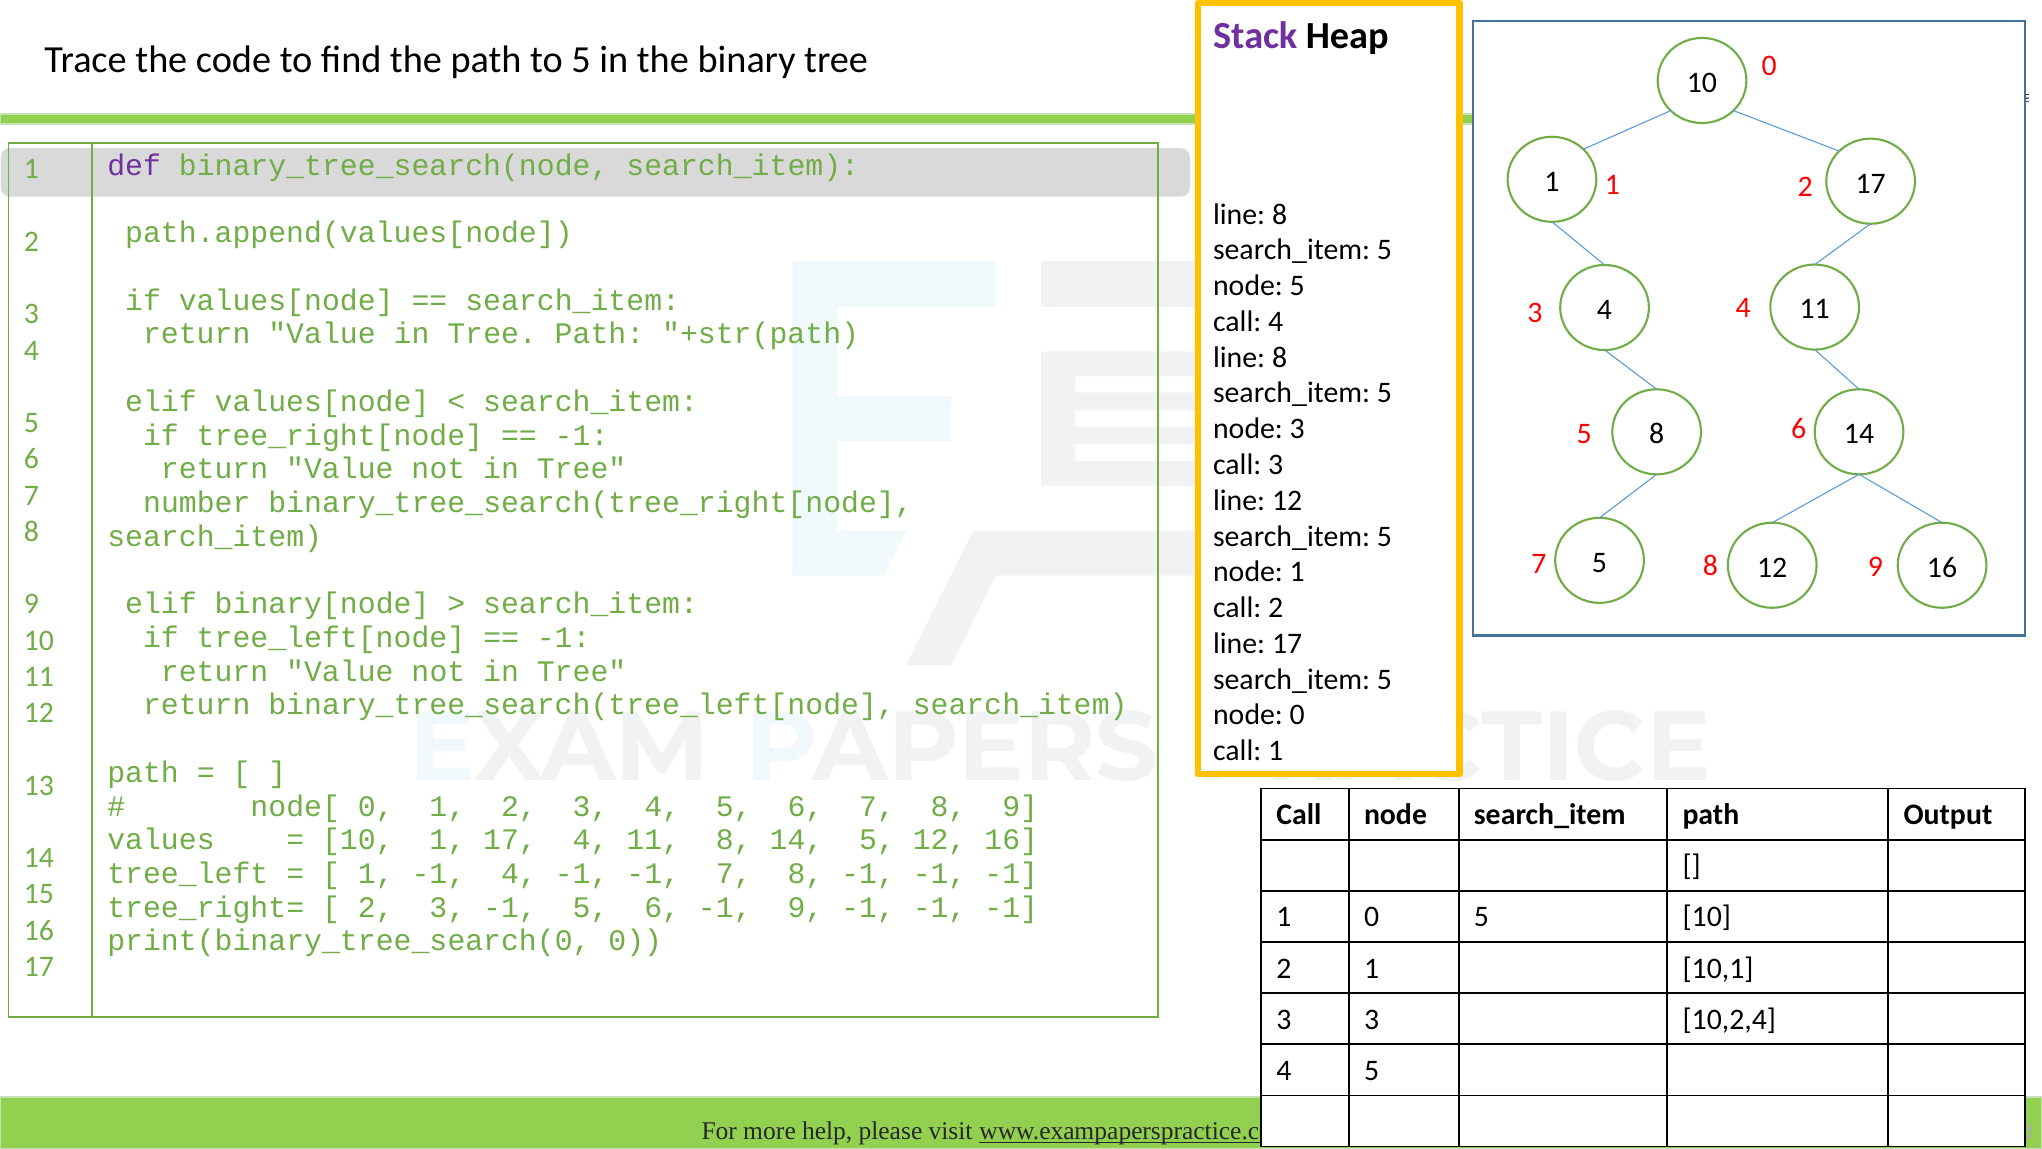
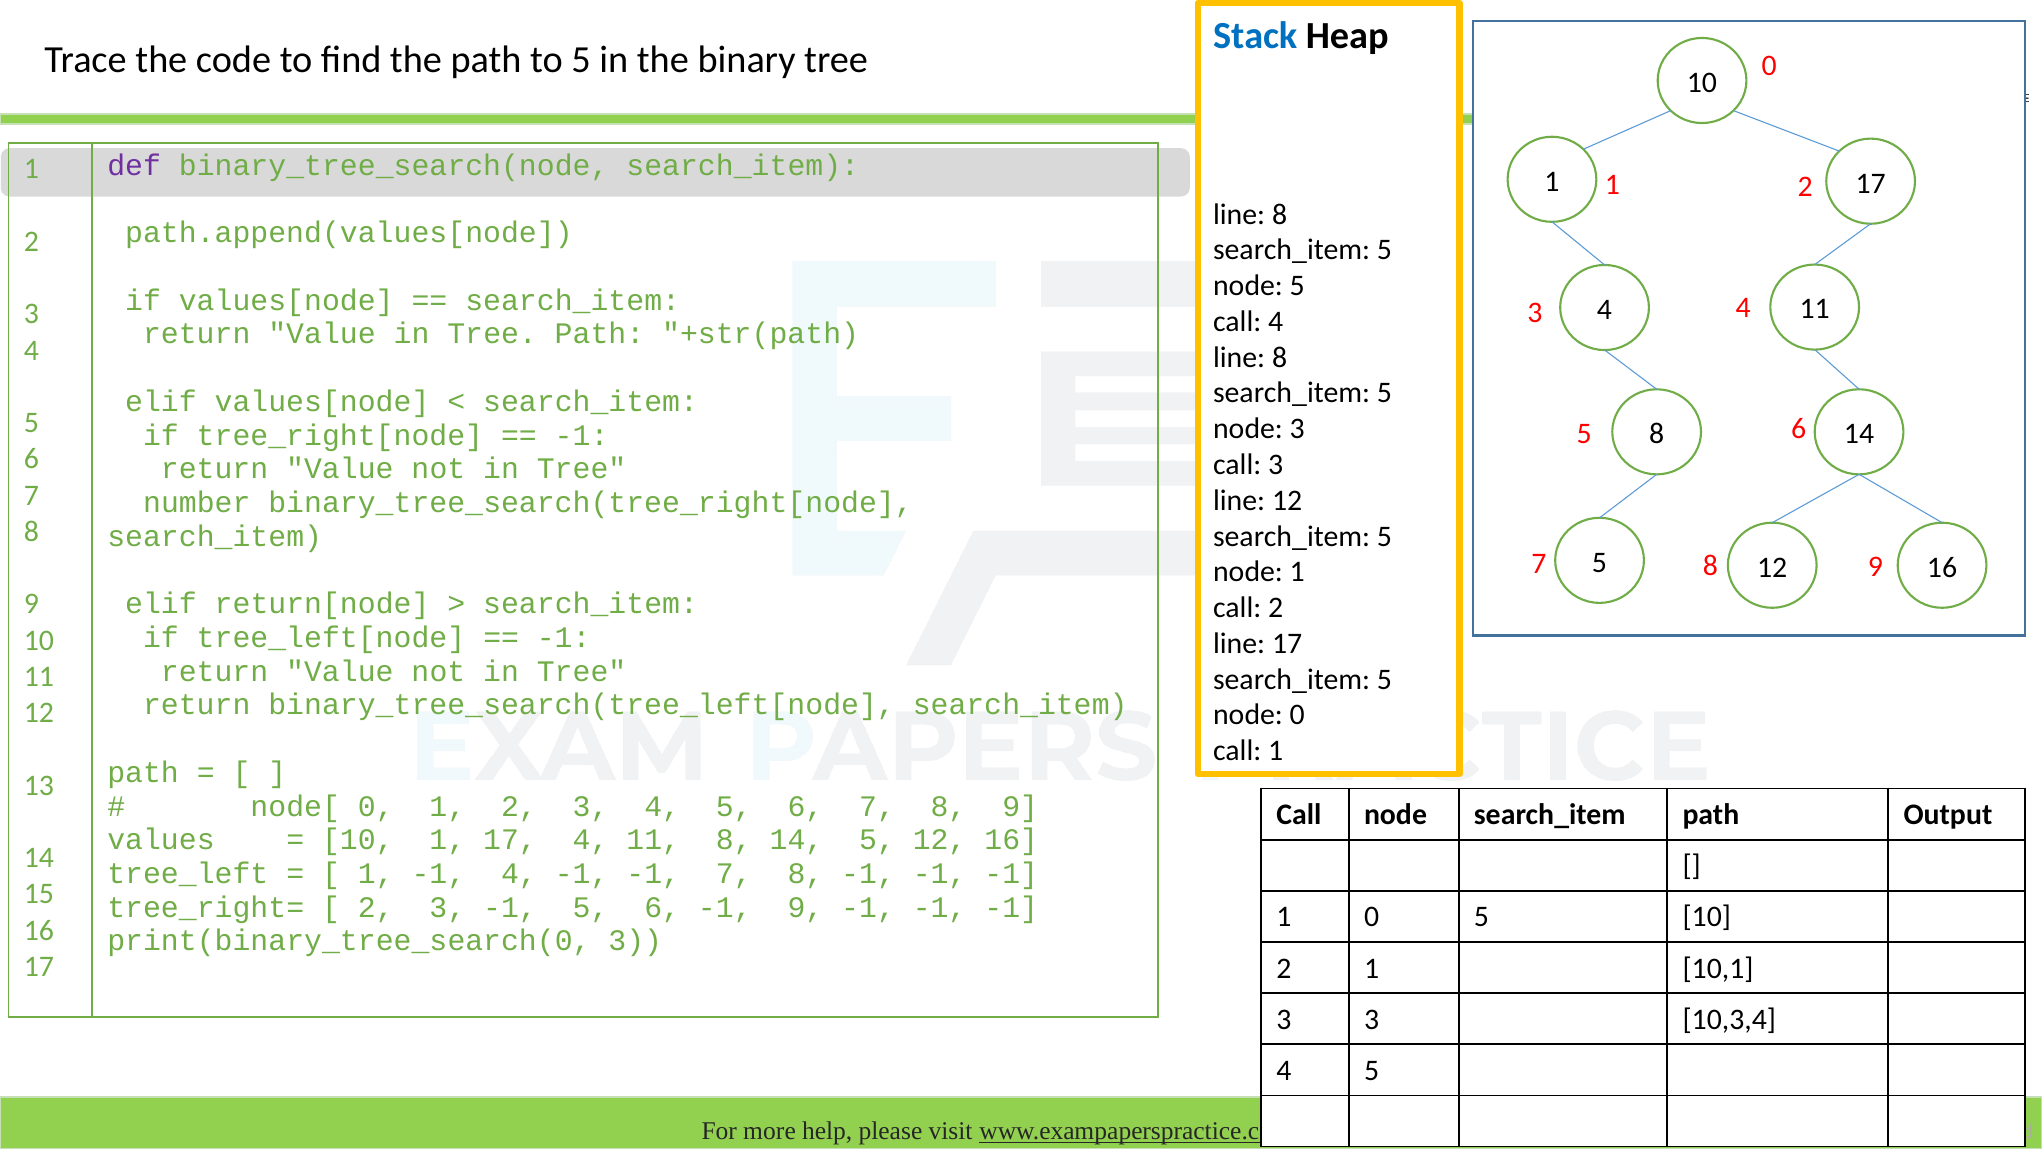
Stack colour: purple -> blue
binary[node: binary[node -> return[node
0 at (635, 941): 0 -> 3
10,2,4: 10,2,4 -> 10,3,4
